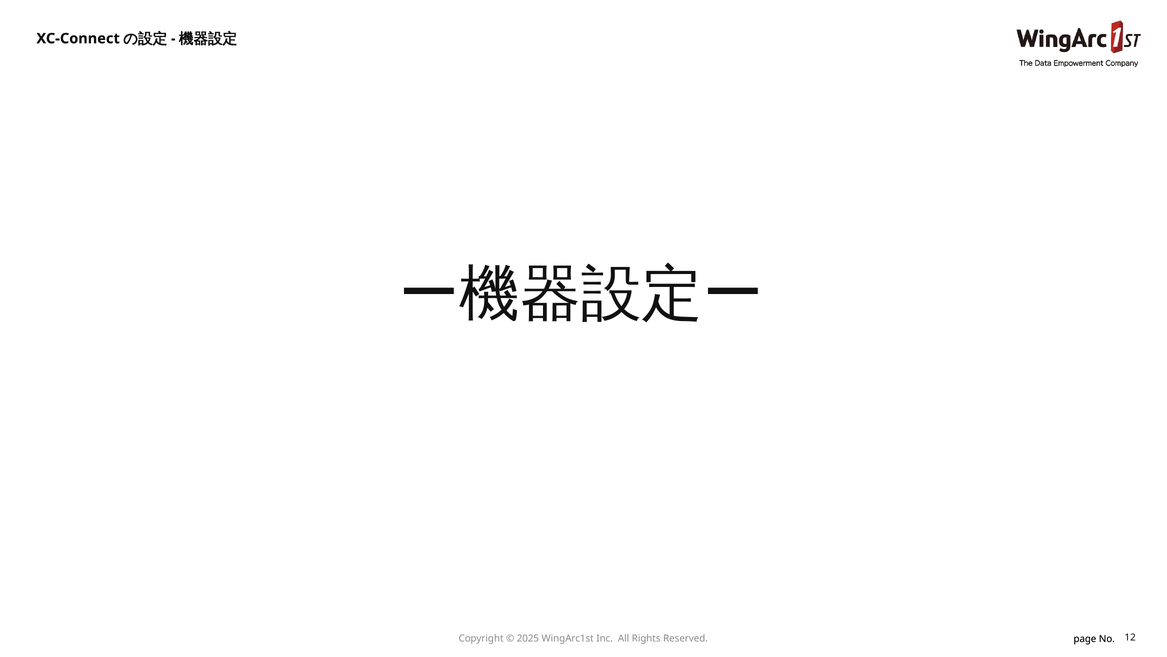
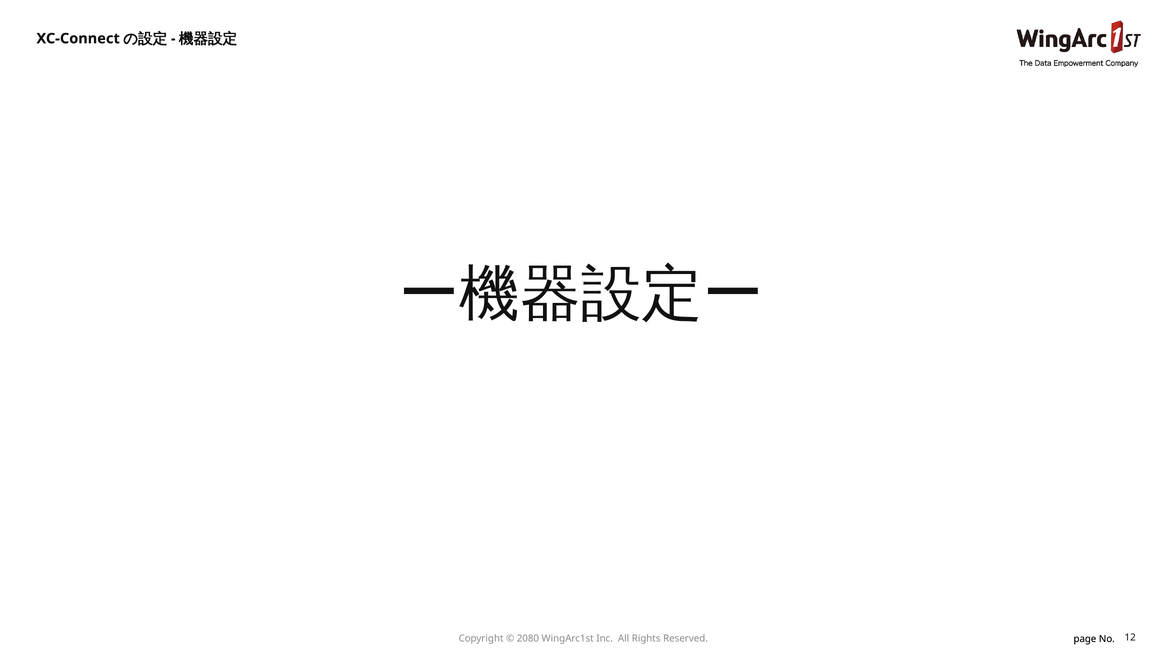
2025: 2025 -> 2080
